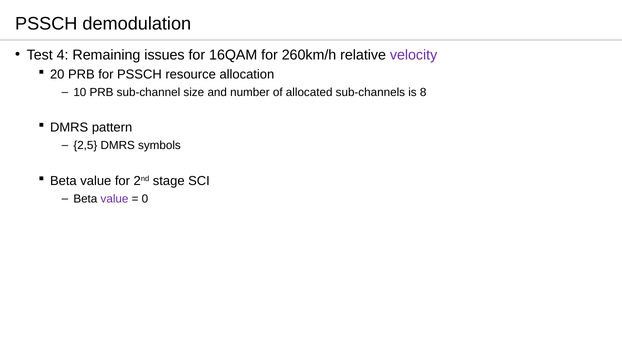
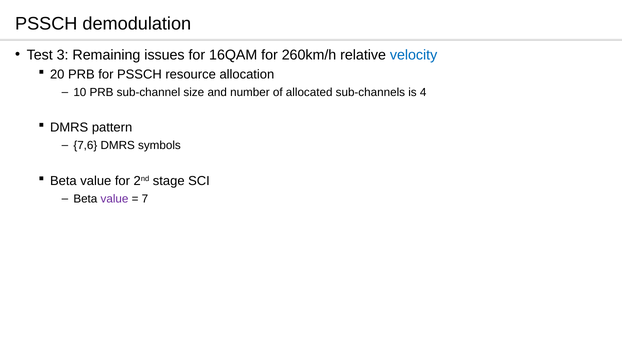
4: 4 -> 3
velocity colour: purple -> blue
8: 8 -> 4
2,5: 2,5 -> 7,6
0: 0 -> 7
